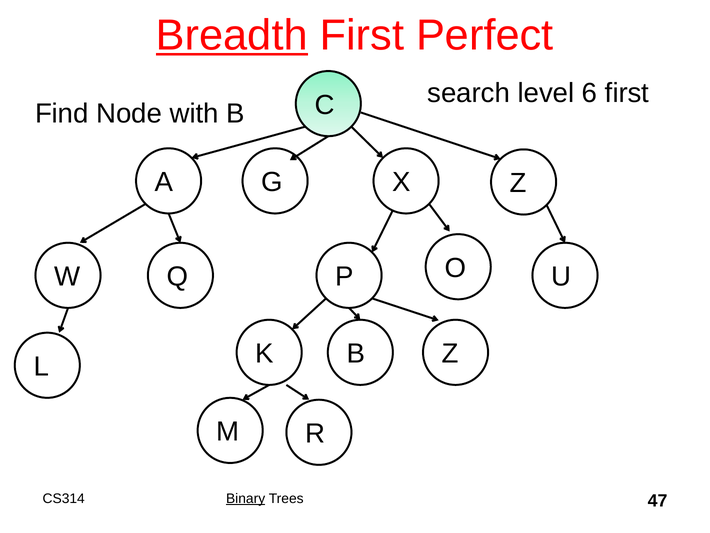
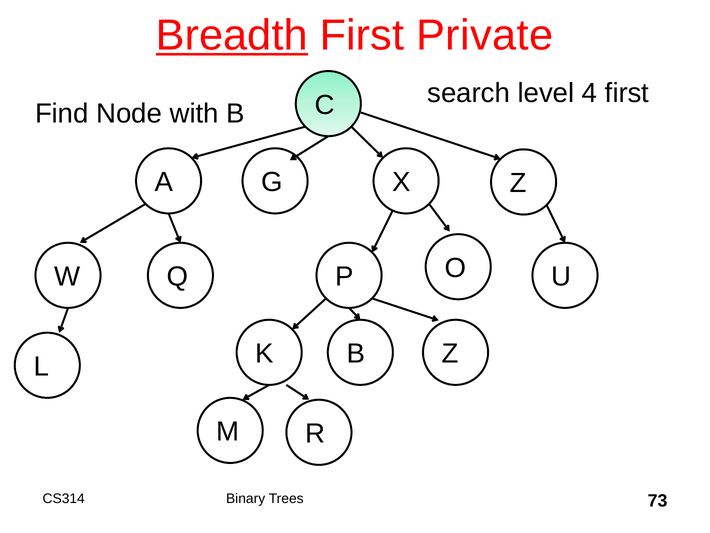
Perfect: Perfect -> Private
6: 6 -> 4
Binary underline: present -> none
47: 47 -> 73
